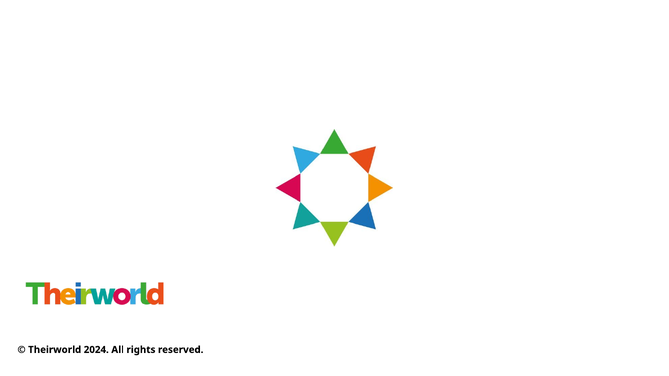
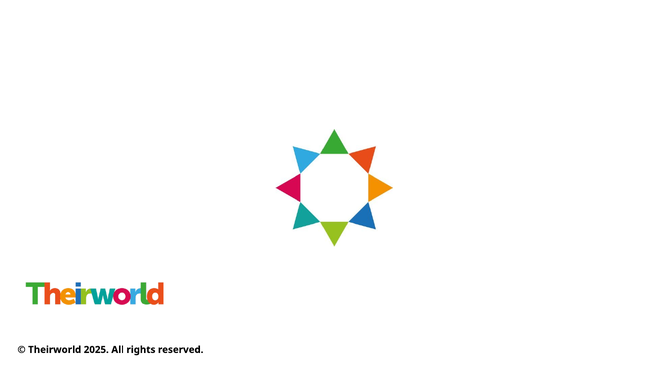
2024: 2024 -> 2025
